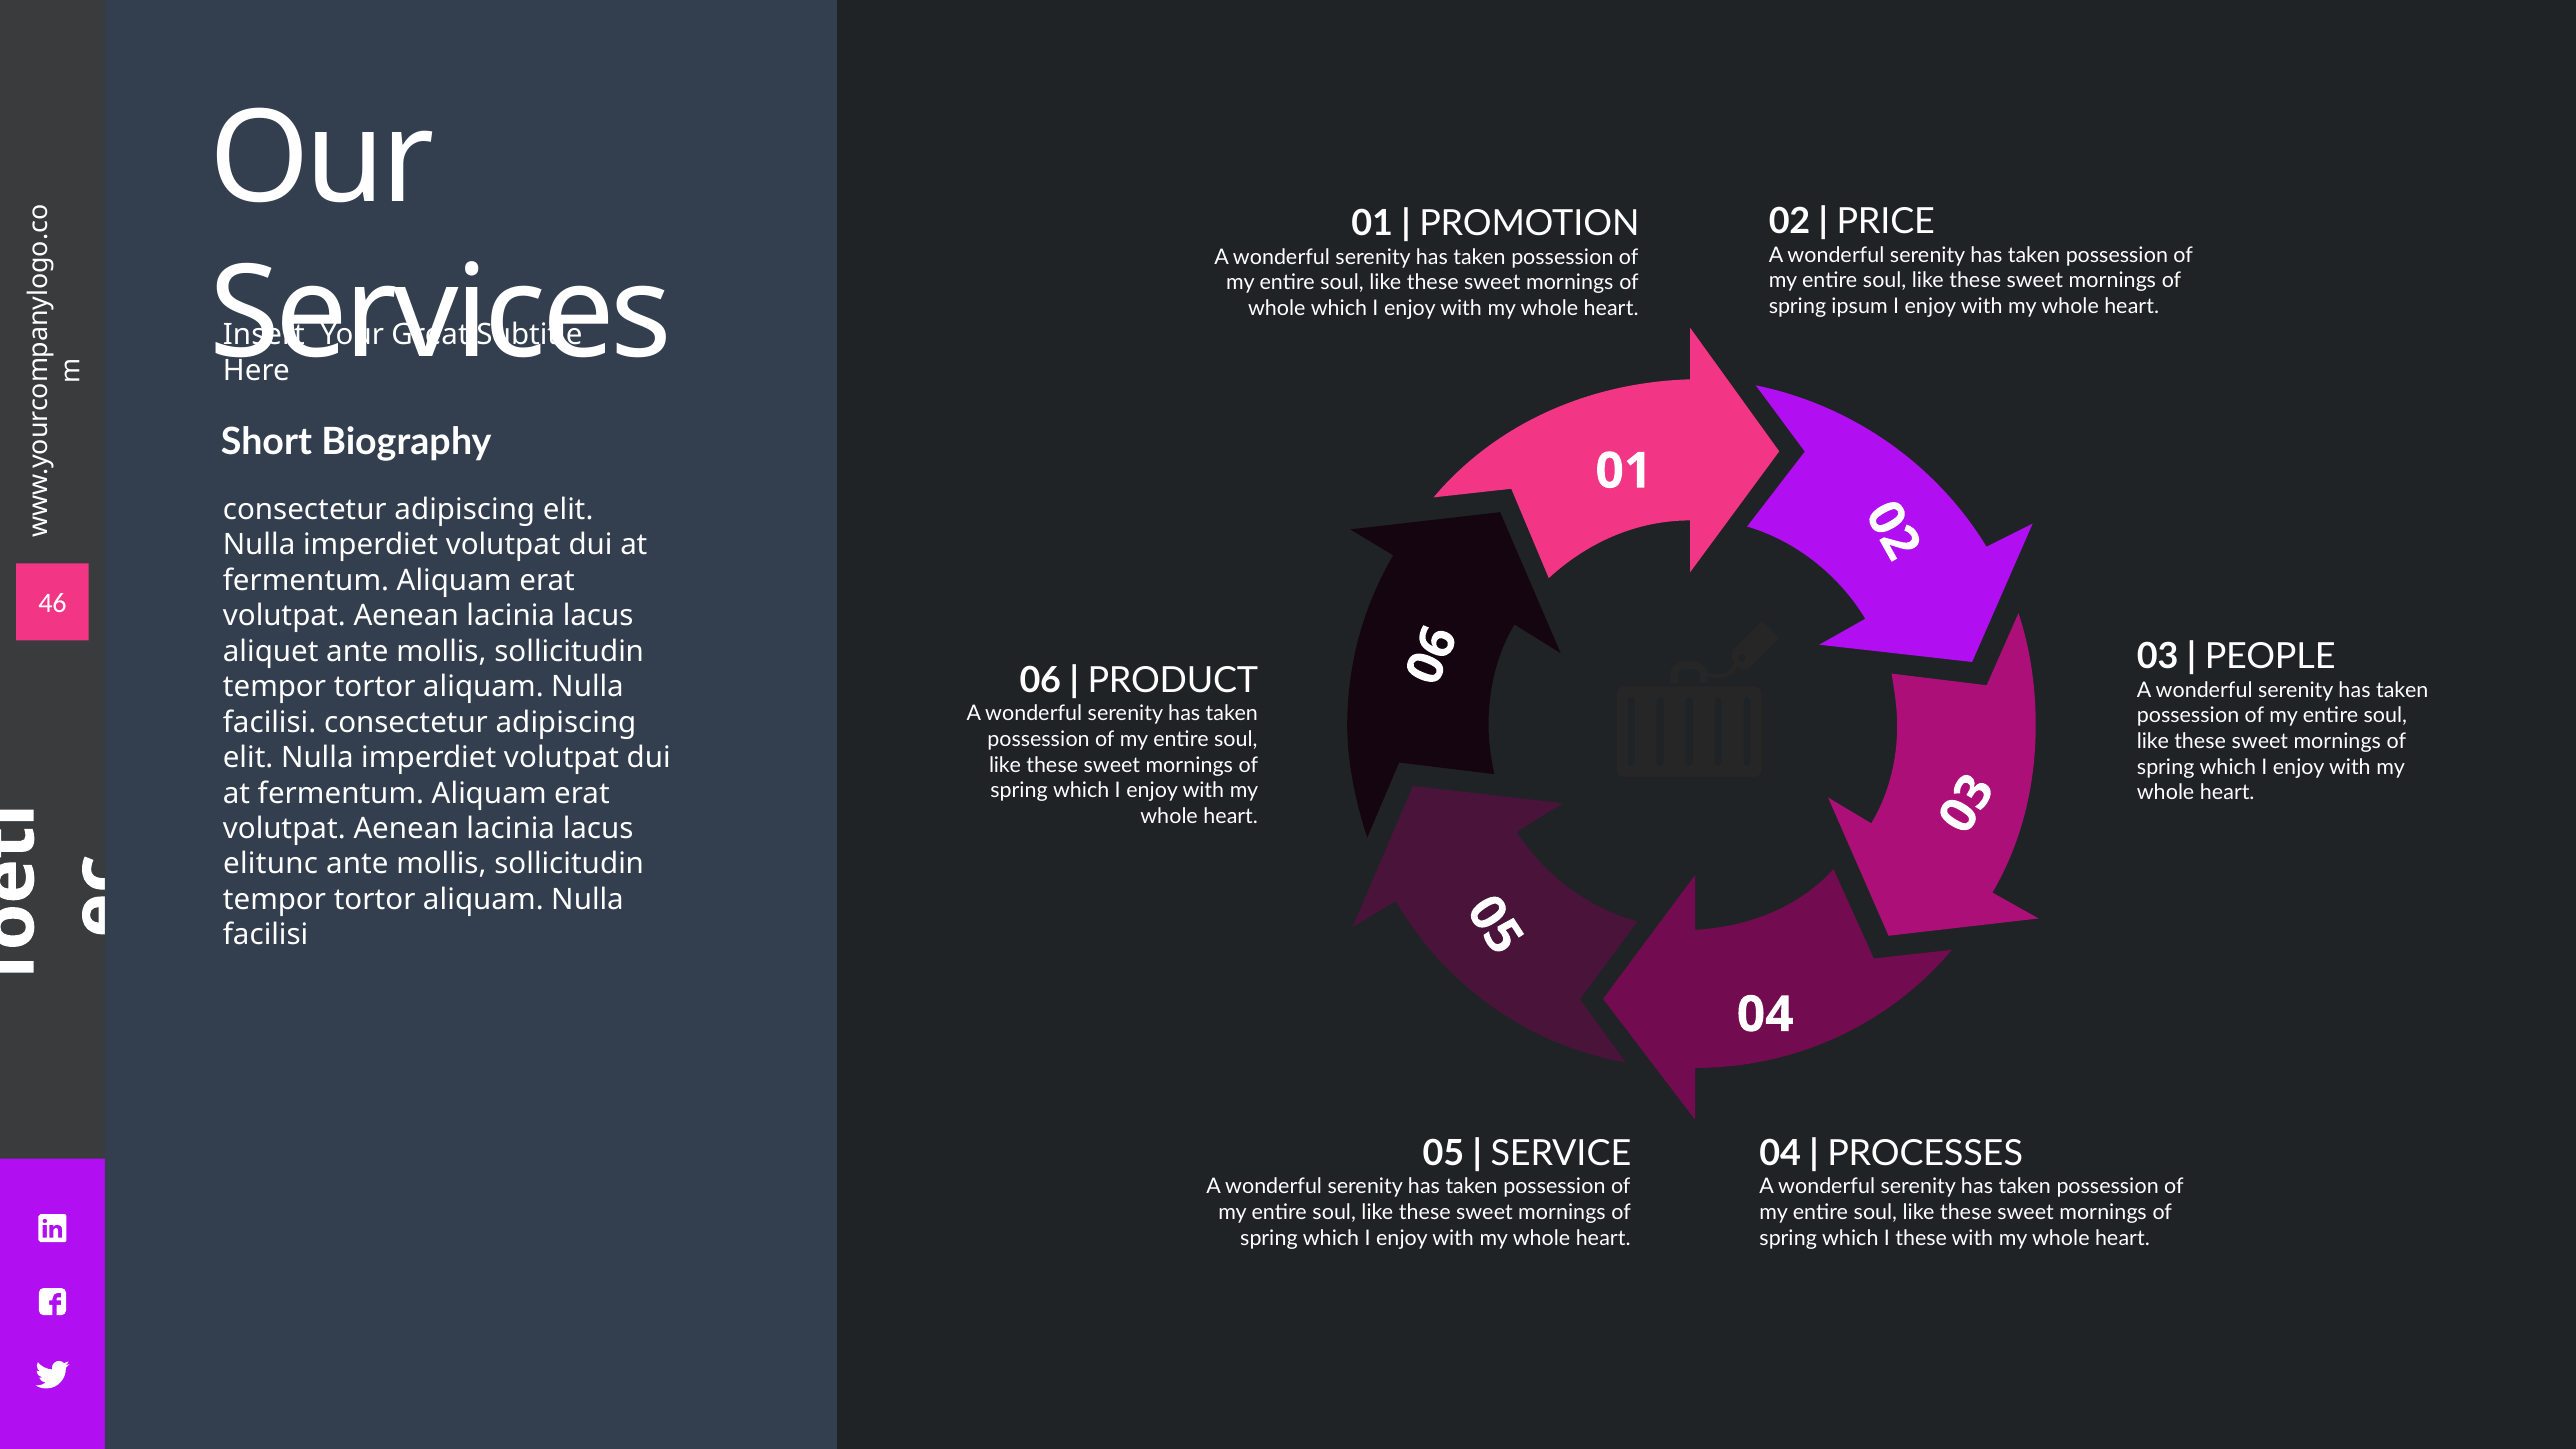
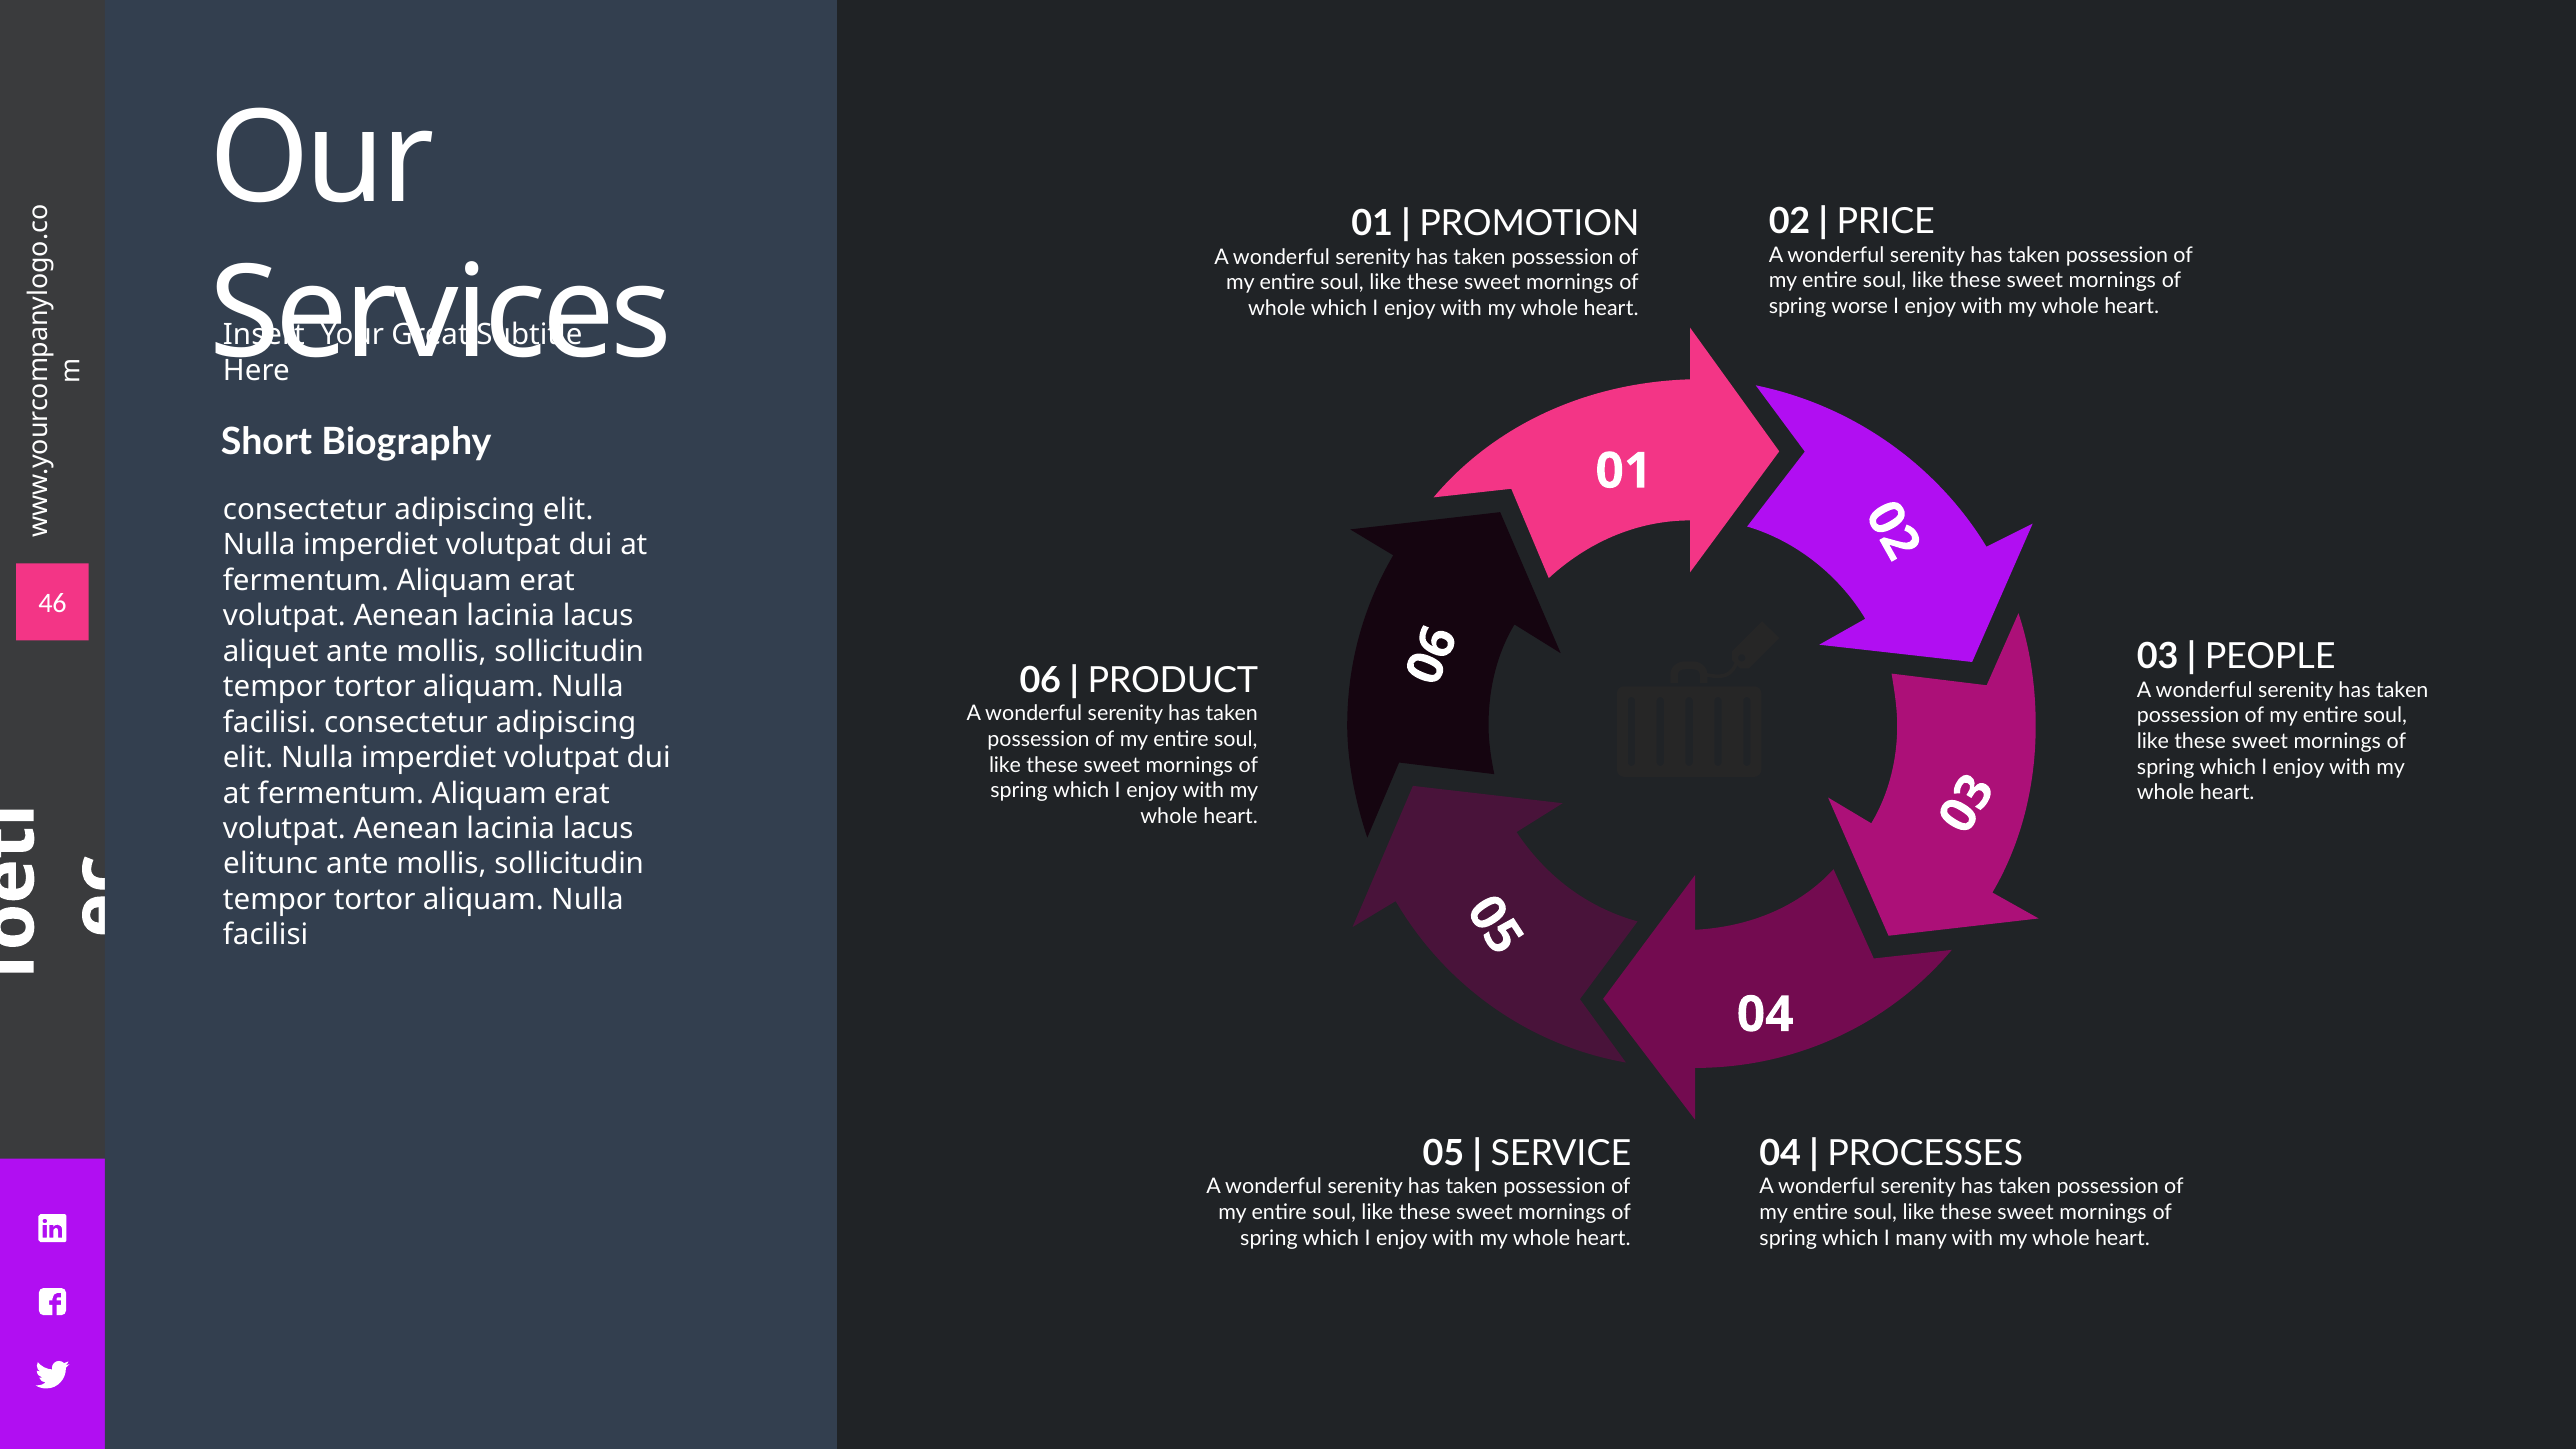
ipsum: ipsum -> worse
I these: these -> many
